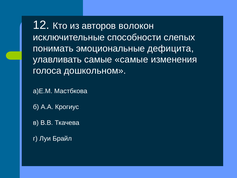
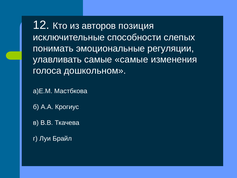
волокон: волокон -> позиция
дефицита: дефицита -> регуляции
